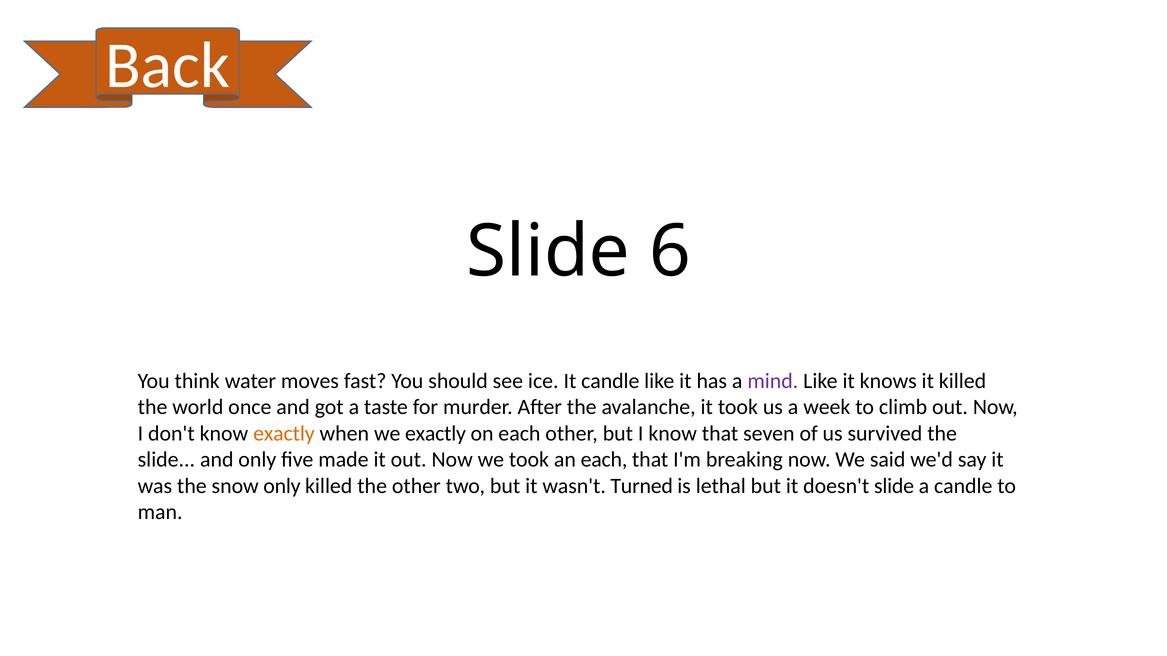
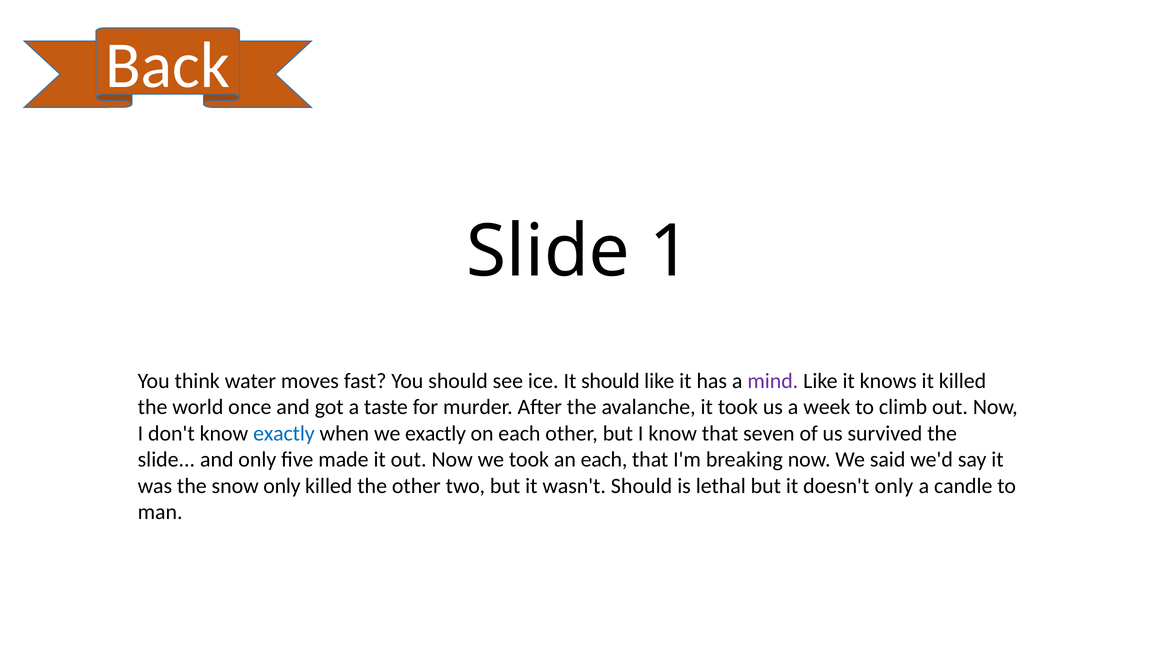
6: 6 -> 1
It candle: candle -> should
exactly at (284, 434) colour: orange -> blue
wasn't Turned: Turned -> Should
doesn't slide: slide -> only
